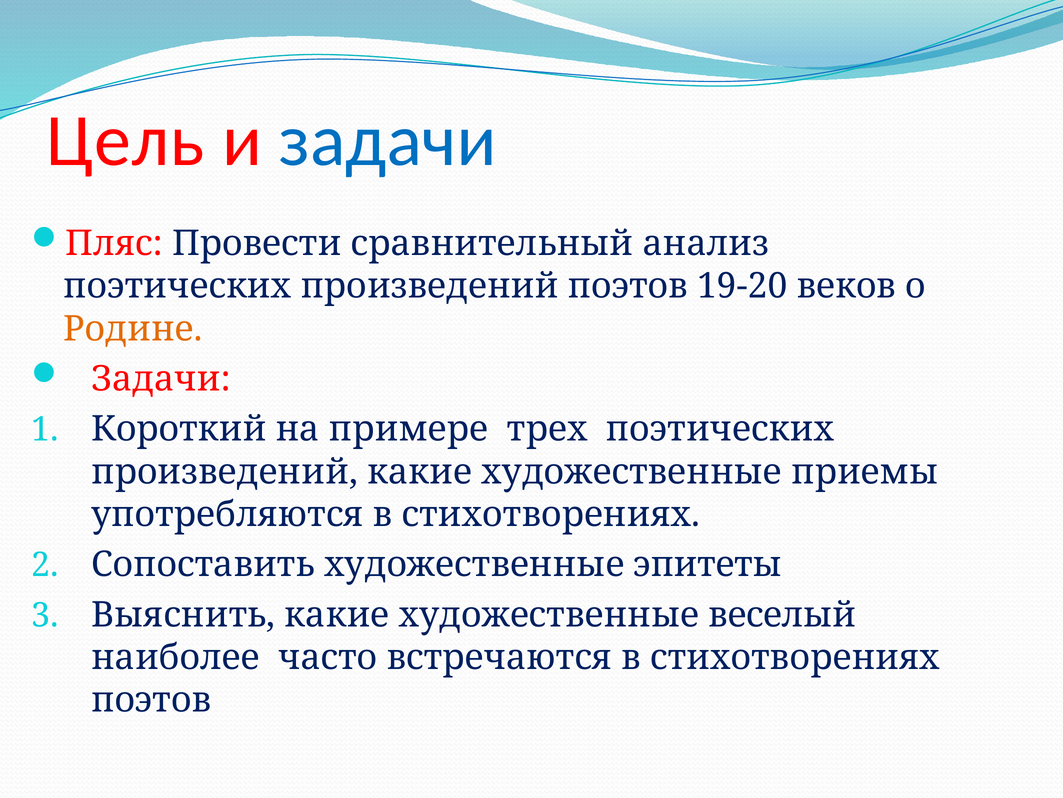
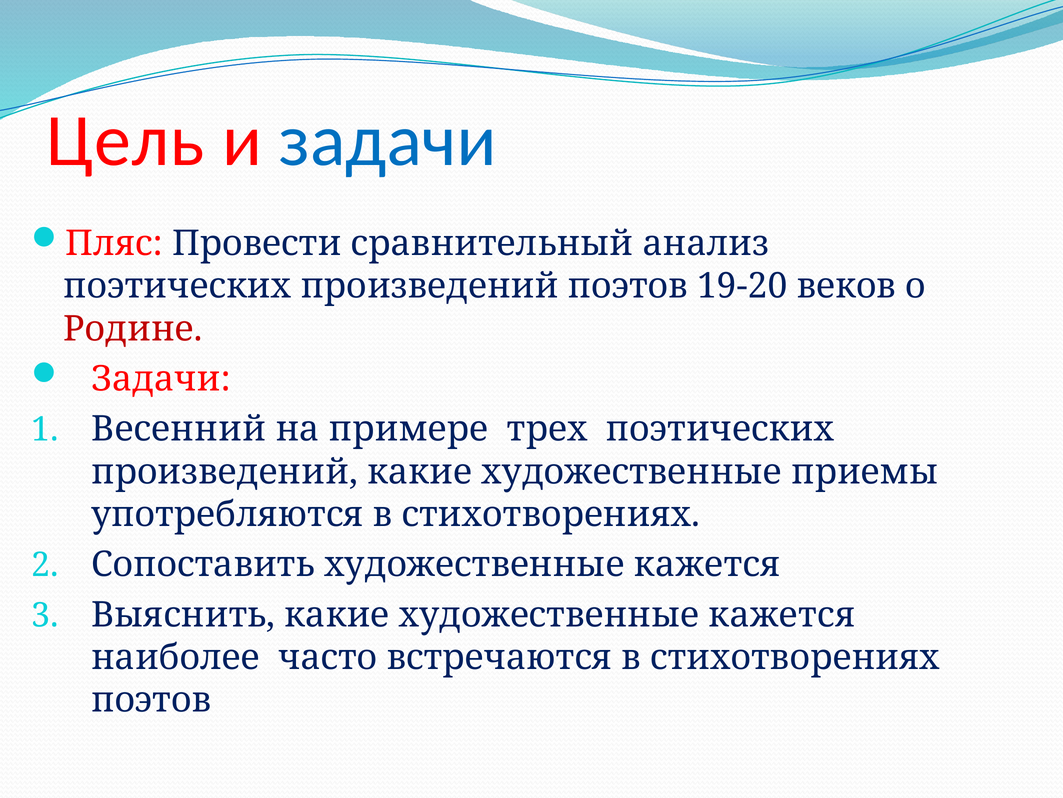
Родине colour: orange -> red
Короткий: Короткий -> Весенний
Сопоставить художественные эпитеты: эпитеты -> кажется
какие художественные веселый: веселый -> кажется
